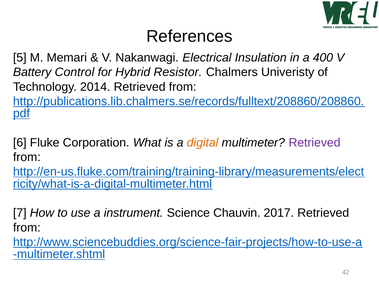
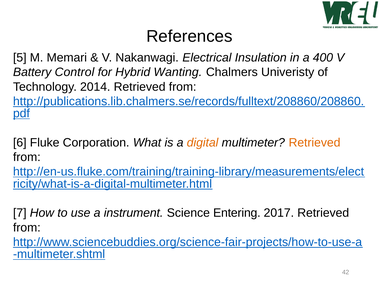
Resistor: Resistor -> Wanting
Retrieved at (315, 142) colour: purple -> orange
Chauvin: Chauvin -> Entering
